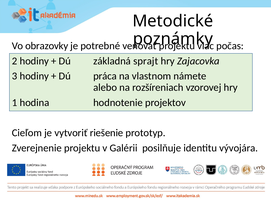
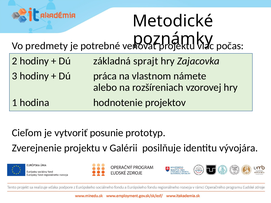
obrazovky: obrazovky -> predmety
riešenie: riešenie -> posunie
